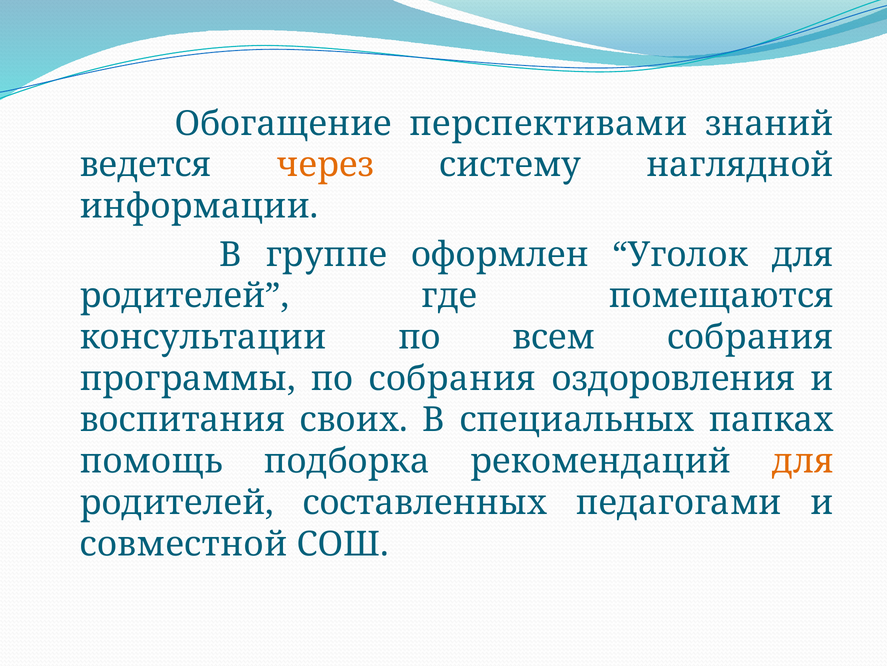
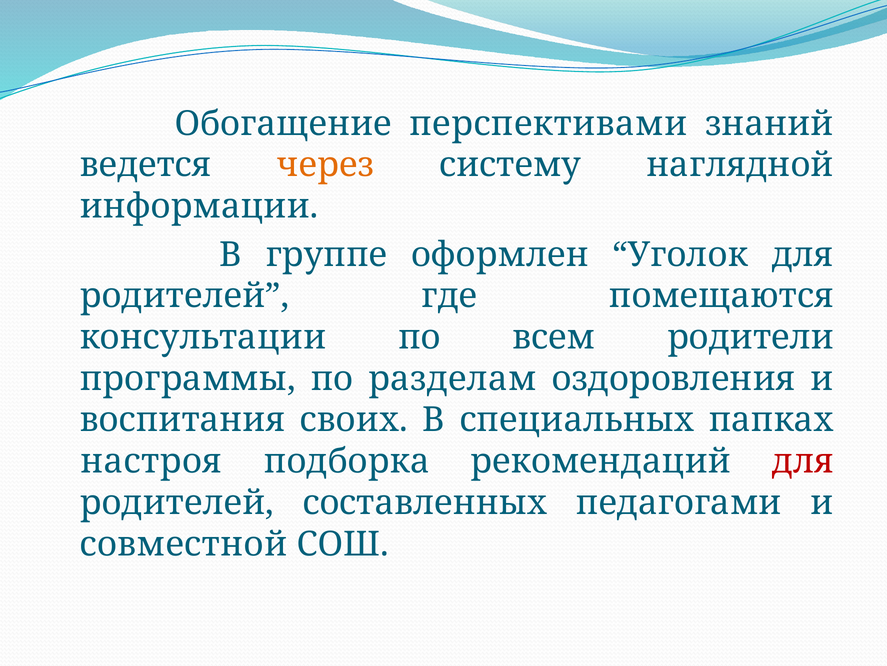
всем собрания: собрания -> родители
по собрания: собрания -> разделам
помощь: помощь -> настроя
для at (803, 461) colour: orange -> red
